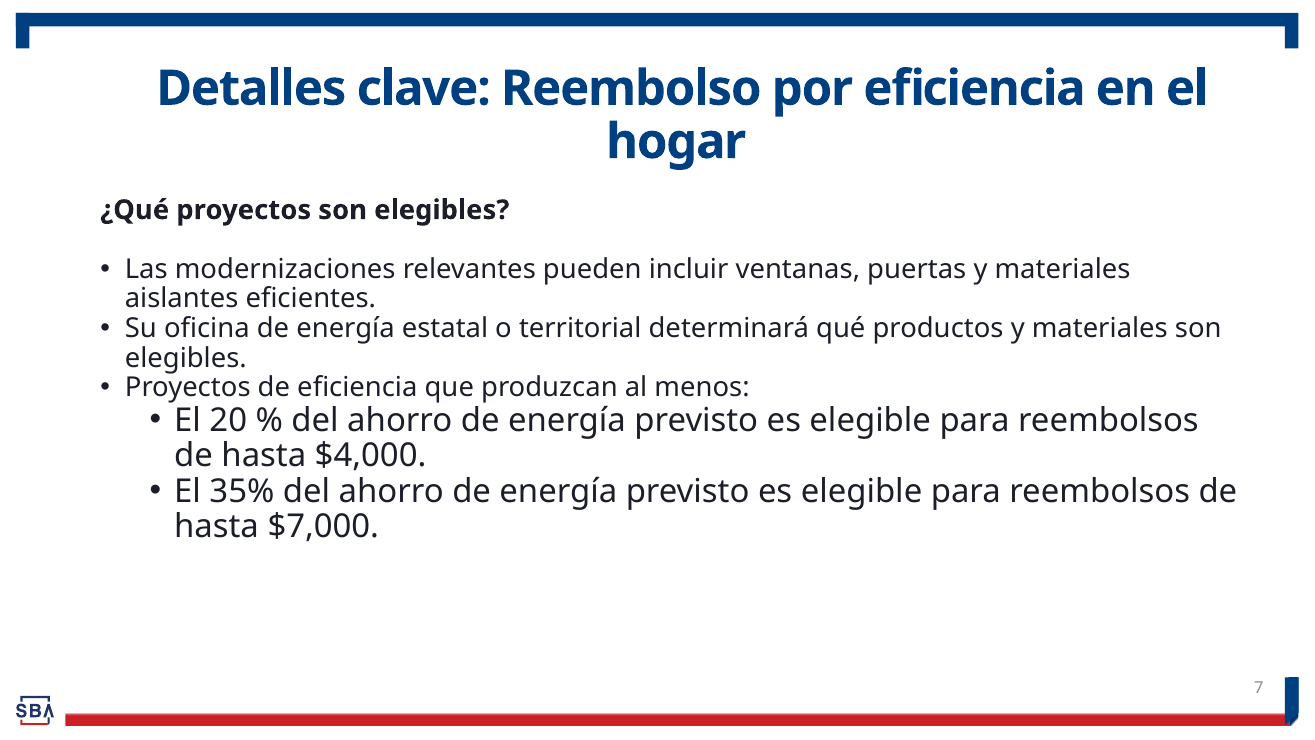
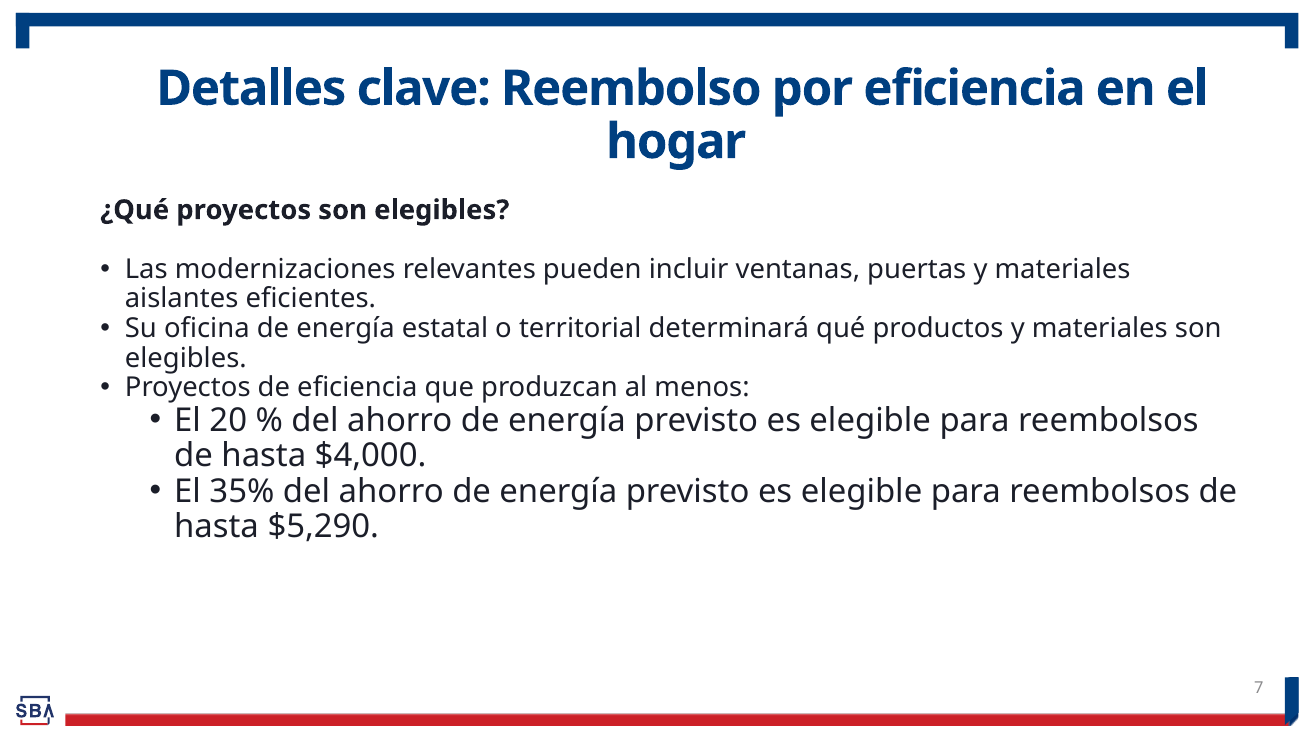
$7,000: $7,000 -> $5,290
